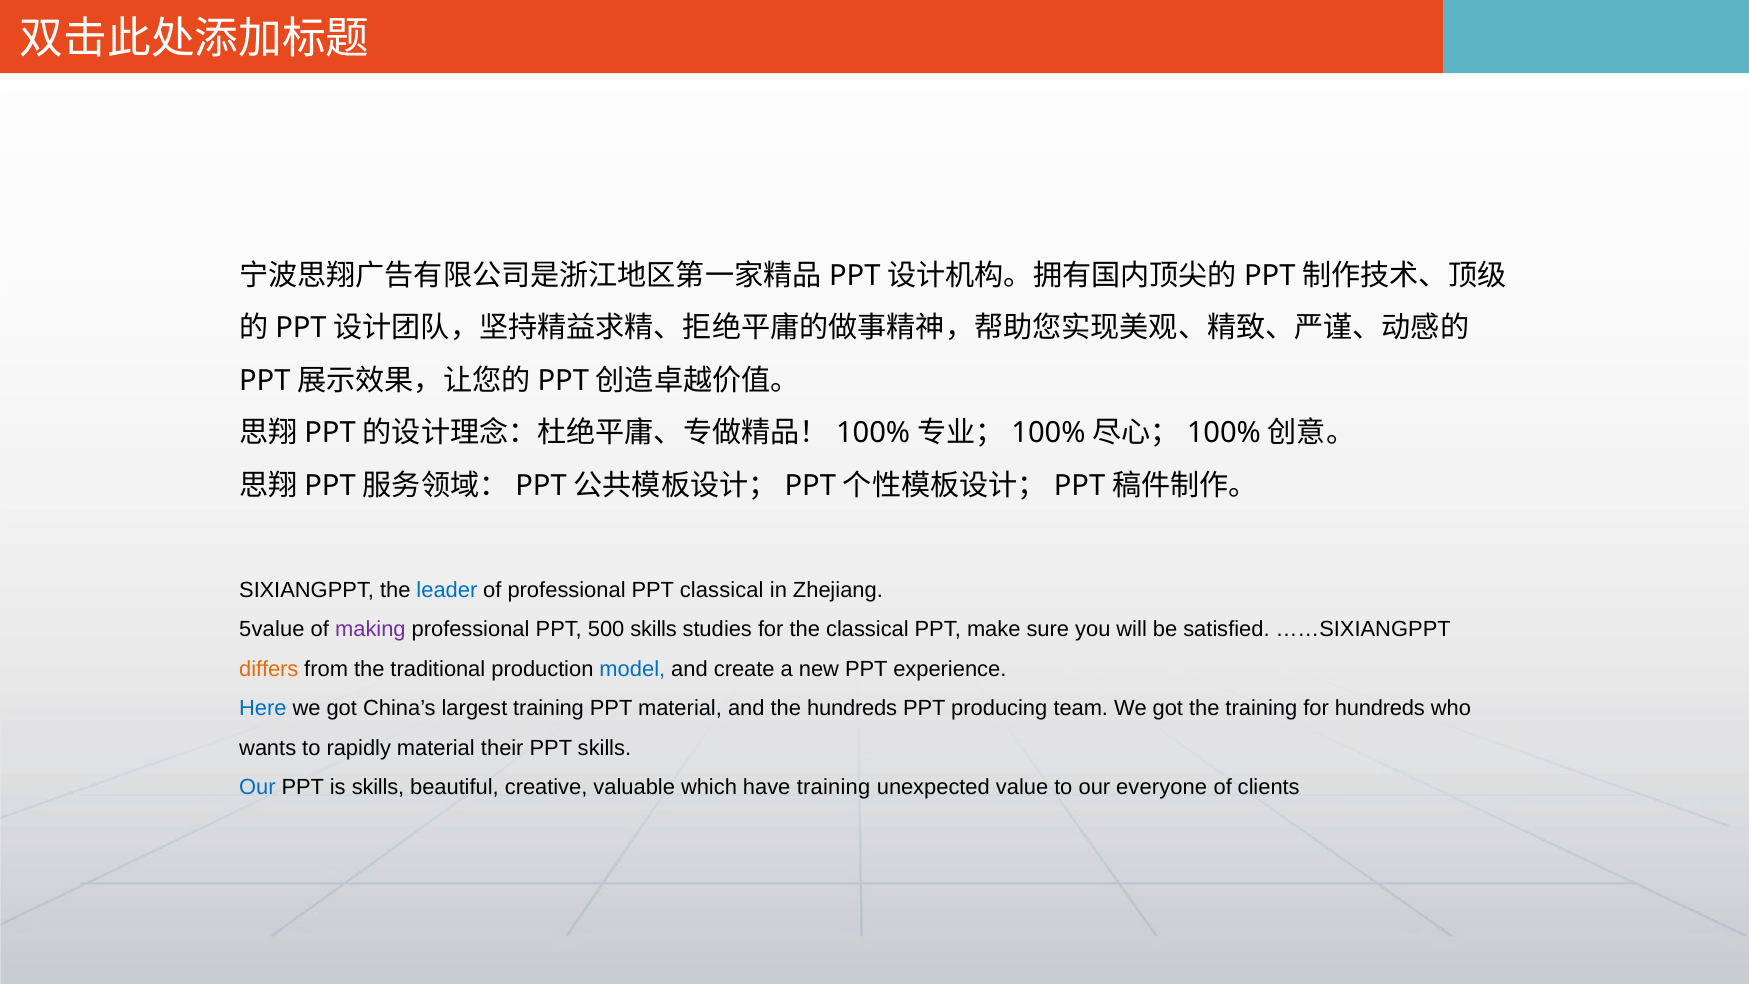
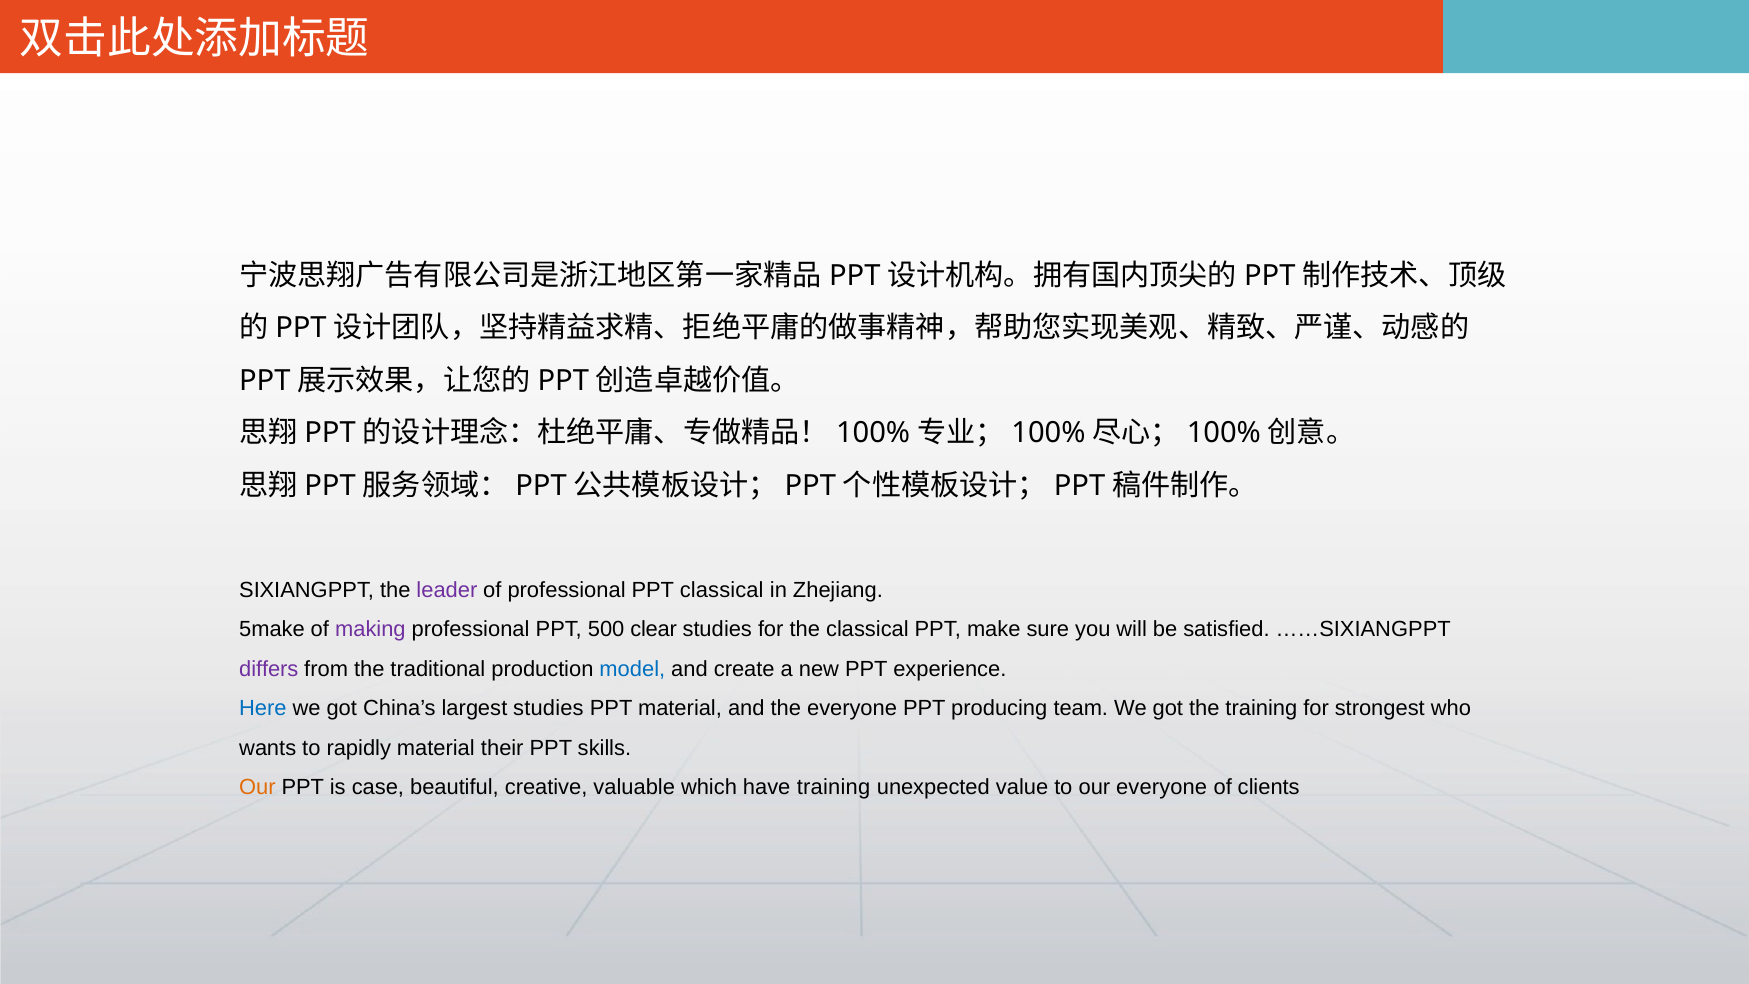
leader colour: blue -> purple
5value: 5value -> 5make
500 skills: skills -> clear
differs colour: orange -> purple
largest training: training -> studies
the hundreds: hundreds -> everyone
for hundreds: hundreds -> strongest
Our at (257, 787) colour: blue -> orange
is skills: skills -> case
